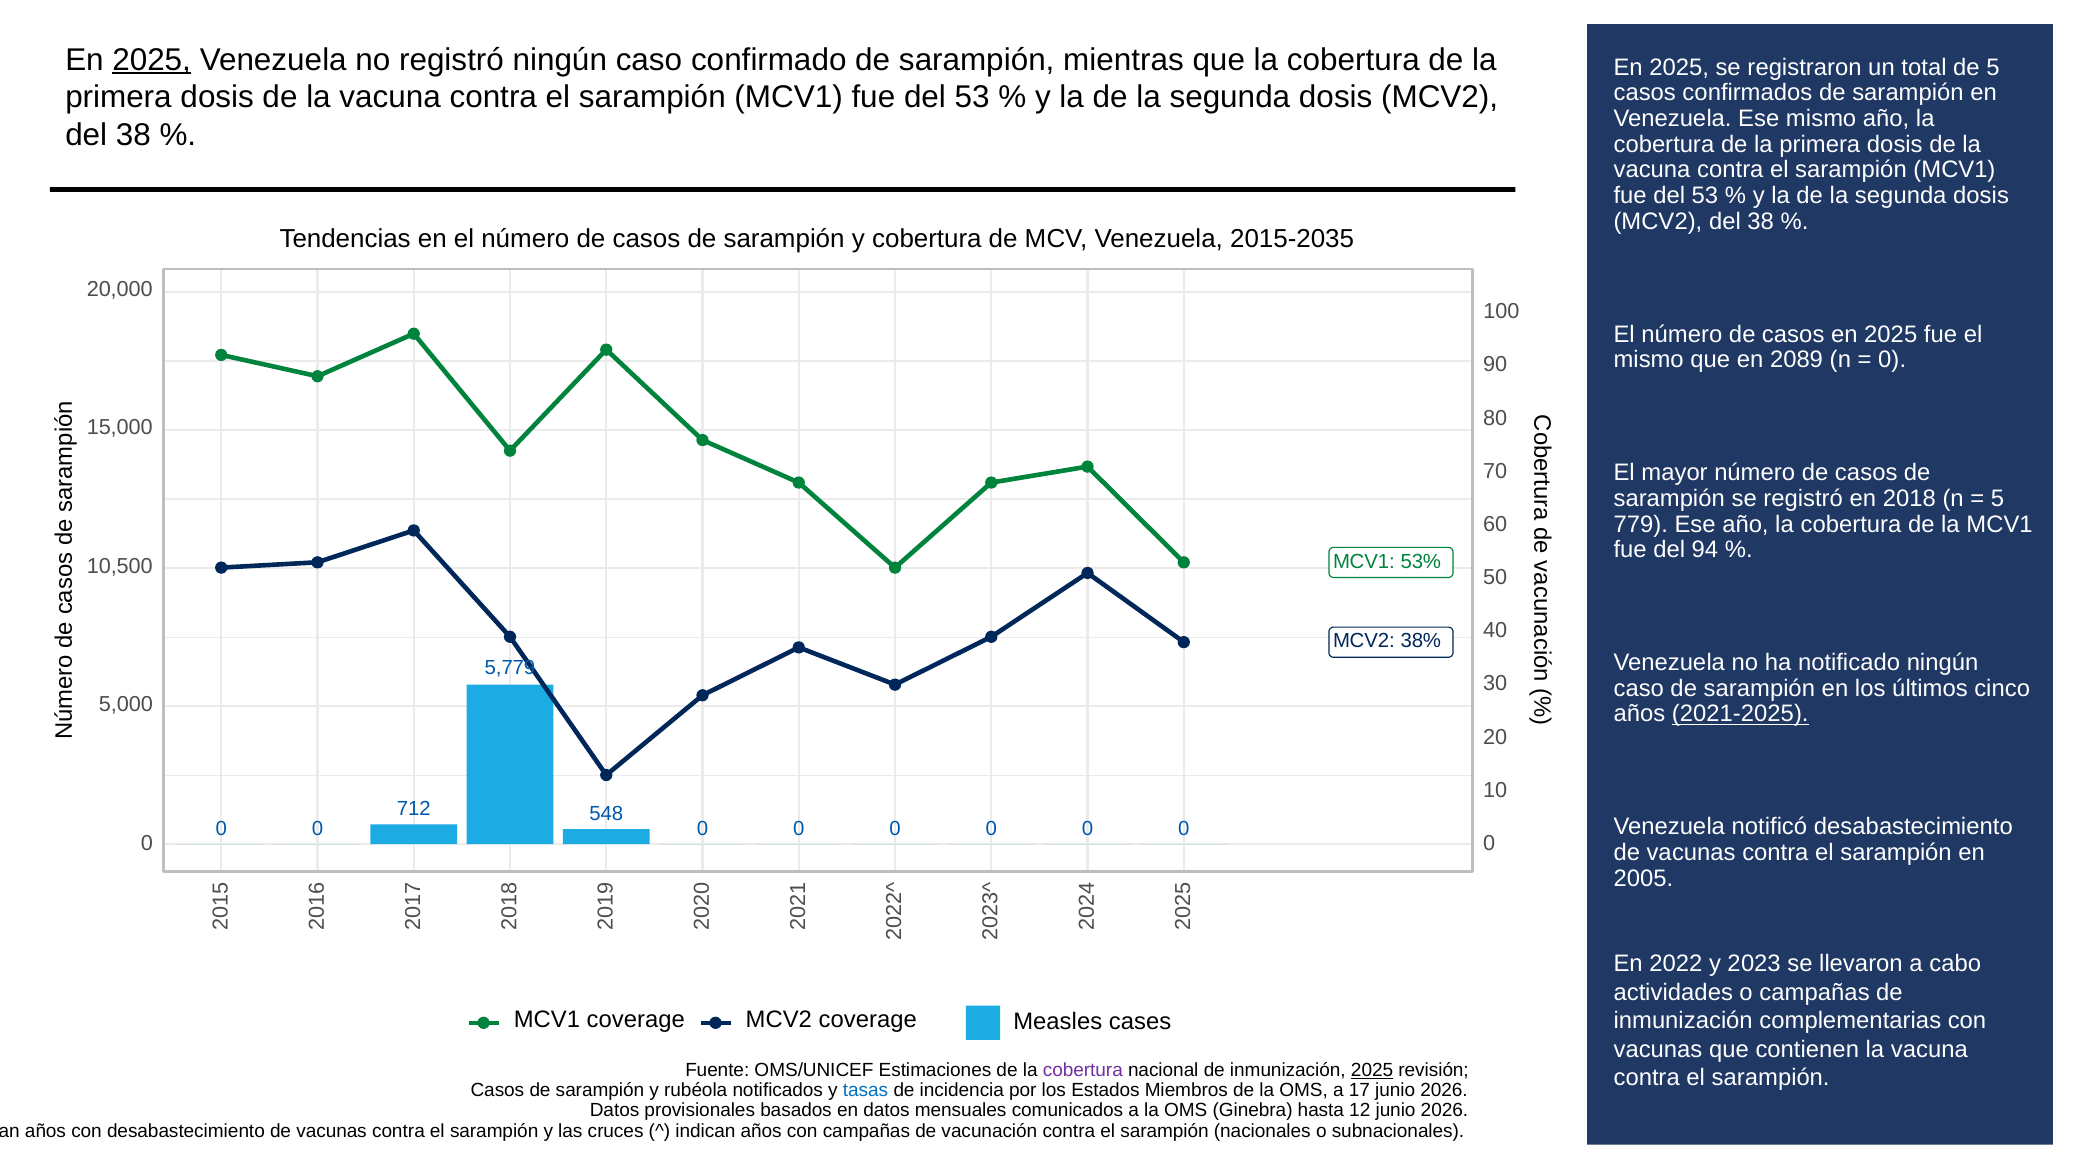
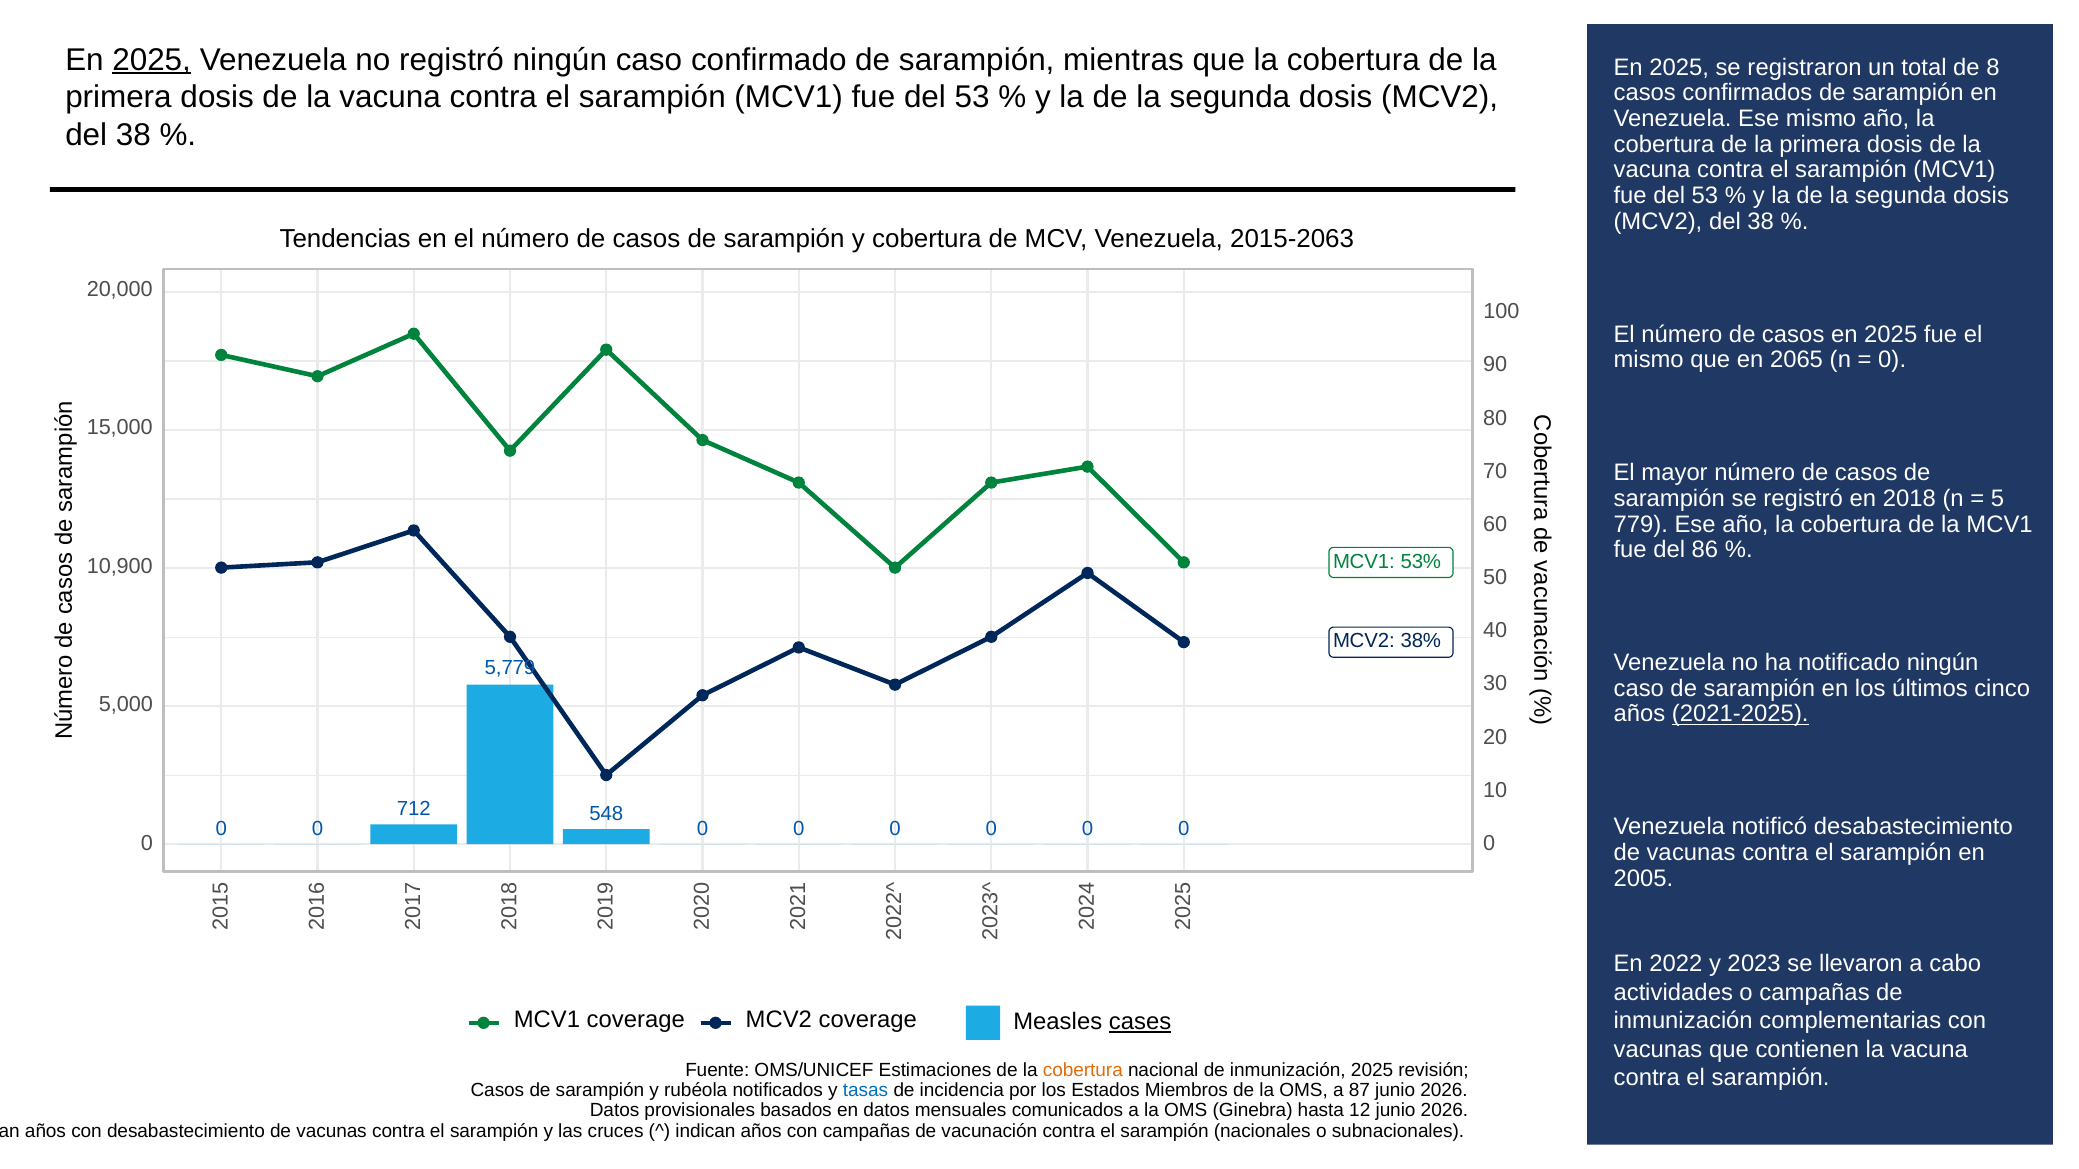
de 5: 5 -> 8
2015-2035: 2015-2035 -> 2015-2063
2089: 2089 -> 2065
94: 94 -> 86
10,500: 10,500 -> 10,900
cases underline: none -> present
cobertura at (1083, 1070) colour: purple -> orange
2025 at (1372, 1070) underline: present -> none
17: 17 -> 87
